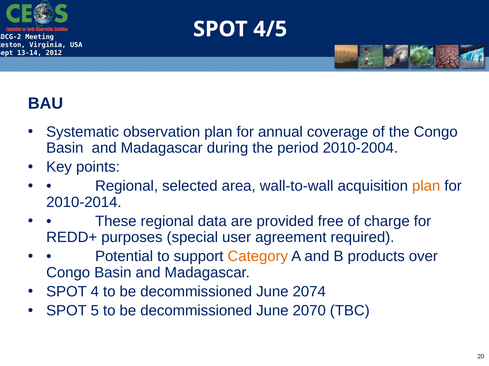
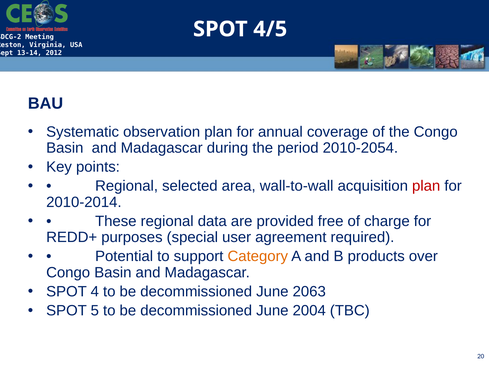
2010-2004: 2010-2004 -> 2010-2054
plan at (426, 186) colour: orange -> red
2074: 2074 -> 2063
2070: 2070 -> 2004
